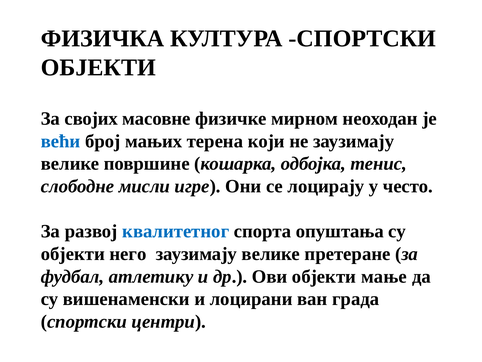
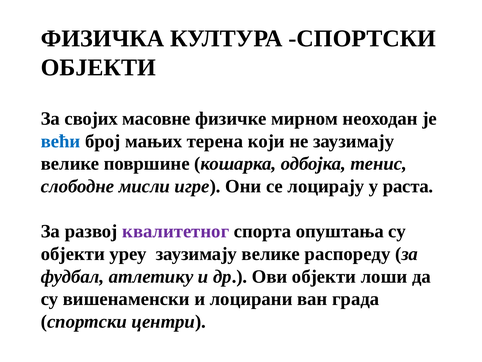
често: често -> раста
квалитетног colour: blue -> purple
него: него -> уреу
претеране: претеране -> распореду
мање: мање -> лоши
